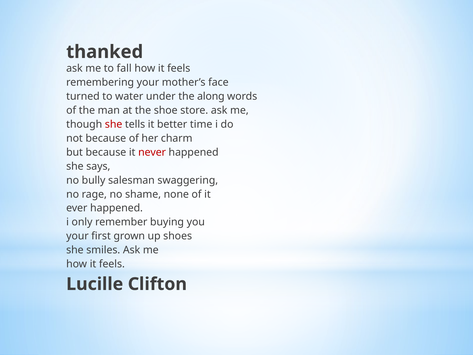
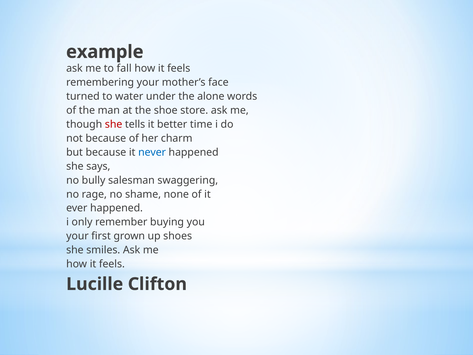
thanked: thanked -> example
along: along -> alone
never colour: red -> blue
